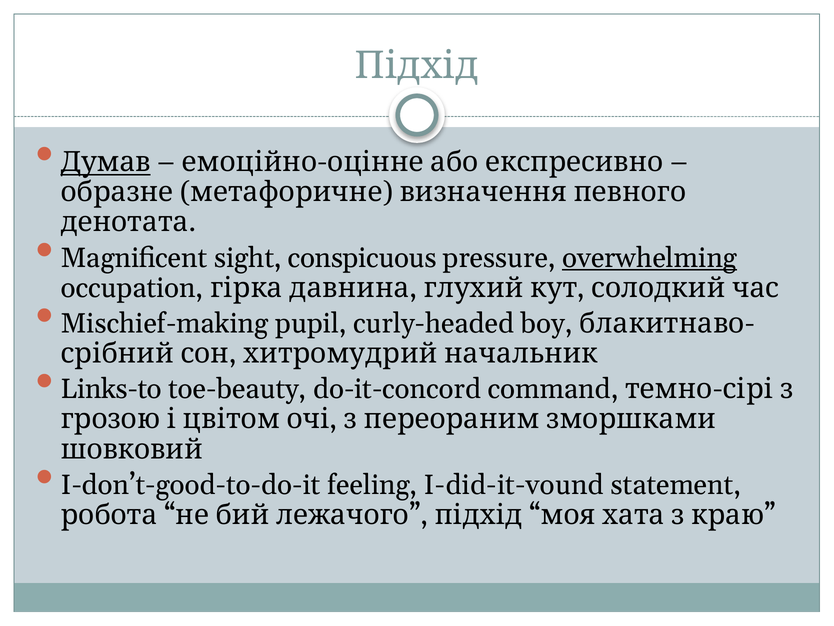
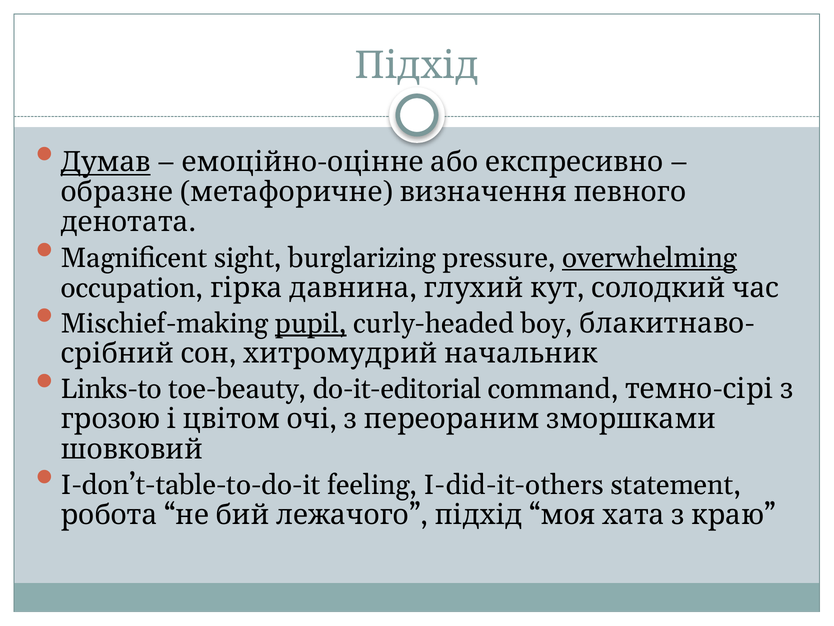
conspicuous: conspicuous -> burglarizing
pupil underline: none -> present
do-it-concord: do-it-concord -> do-it-editorial
I-don’t-good-to-do-it: I-don’t-good-to-do-it -> I-don’t-table-to-do-it
I-did-it-vound: I-did-it-vound -> I-did-it-others
